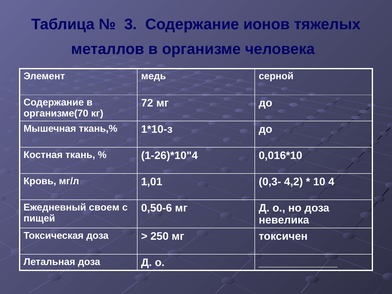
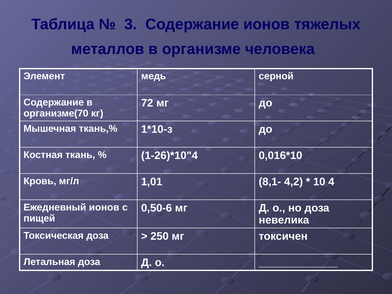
0,3-: 0,3- -> 8,1-
Ежедневный своем: своем -> ионов
